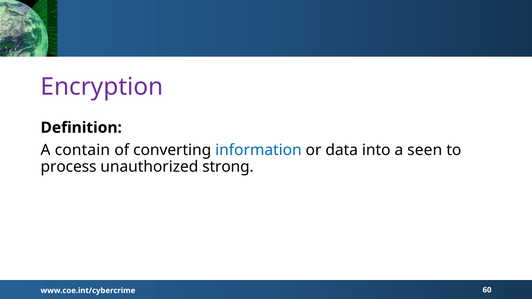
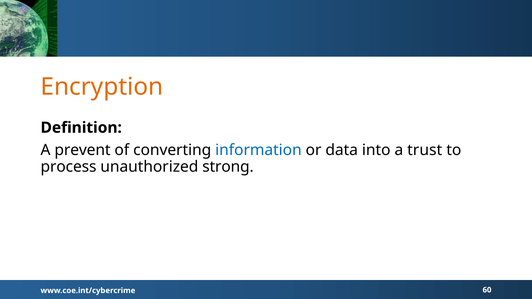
Encryption colour: purple -> orange
contain: contain -> prevent
seen: seen -> trust
